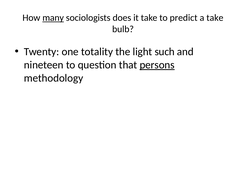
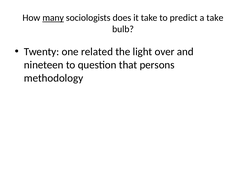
totality: totality -> related
such: such -> over
persons underline: present -> none
